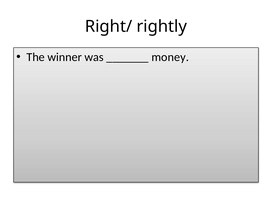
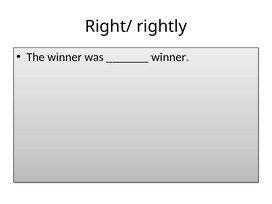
money at (170, 57): money -> winner
